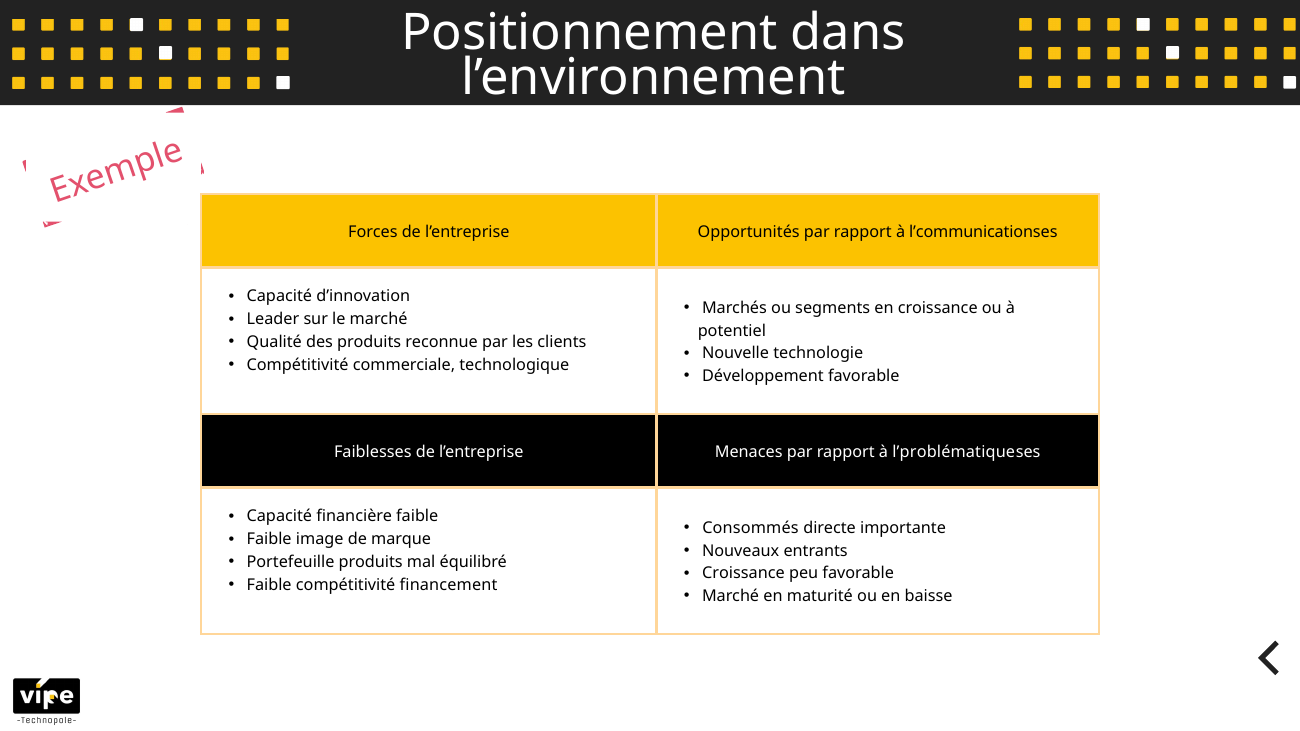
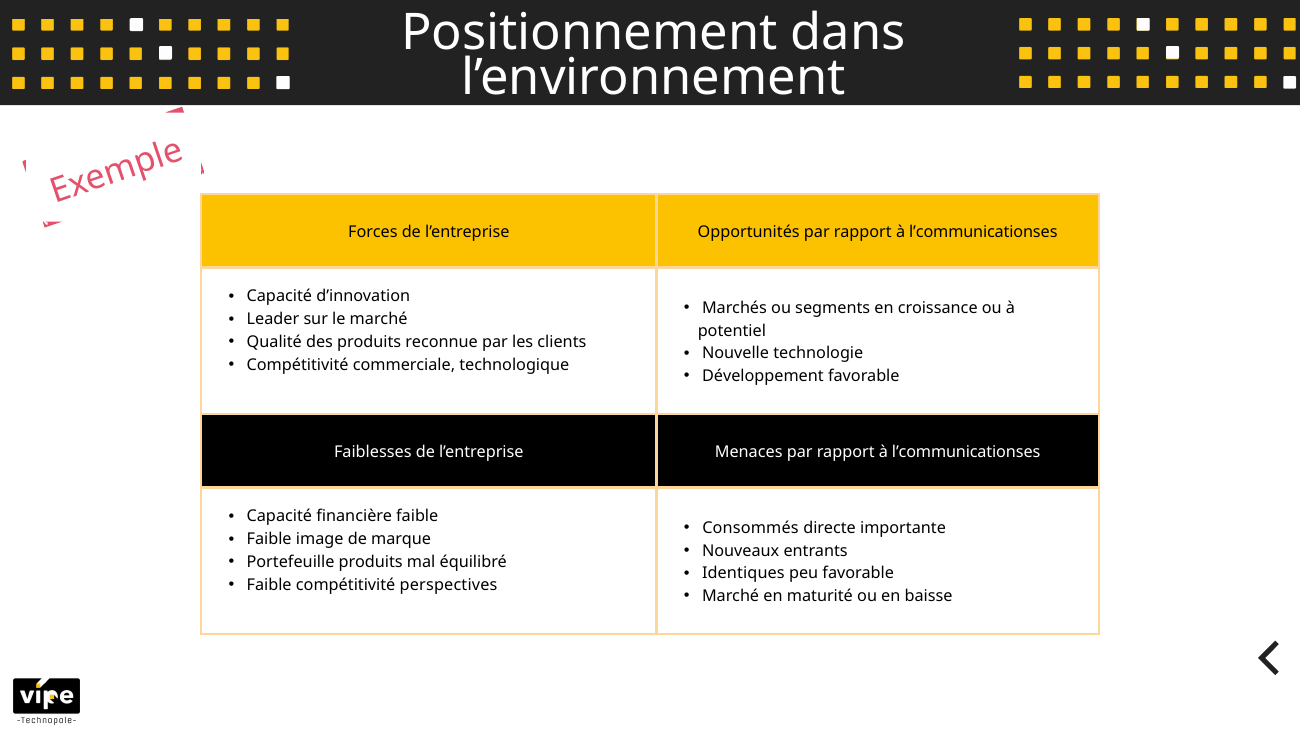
l’problématique at (954, 452): l’problématique -> l’communication
Croissance at (743, 574): Croissance -> Identiques
financement: financement -> perspectives
